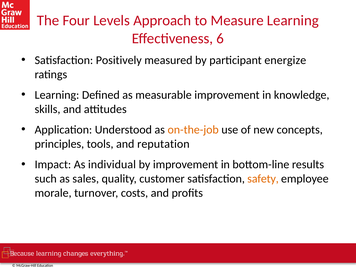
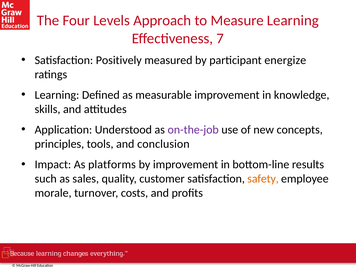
6: 6 -> 7
on-the-job colour: orange -> purple
reputation: reputation -> conclusion
individual: individual -> platforms
